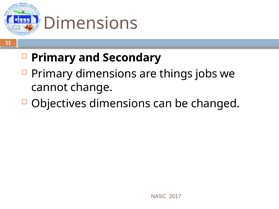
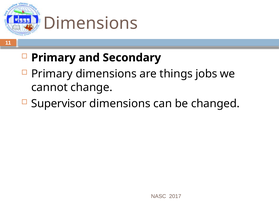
Objectives: Objectives -> Supervisor
